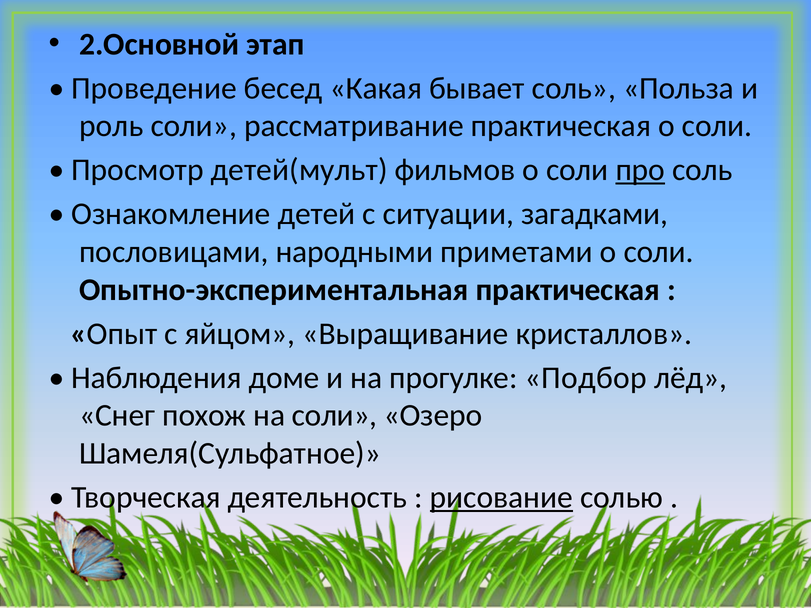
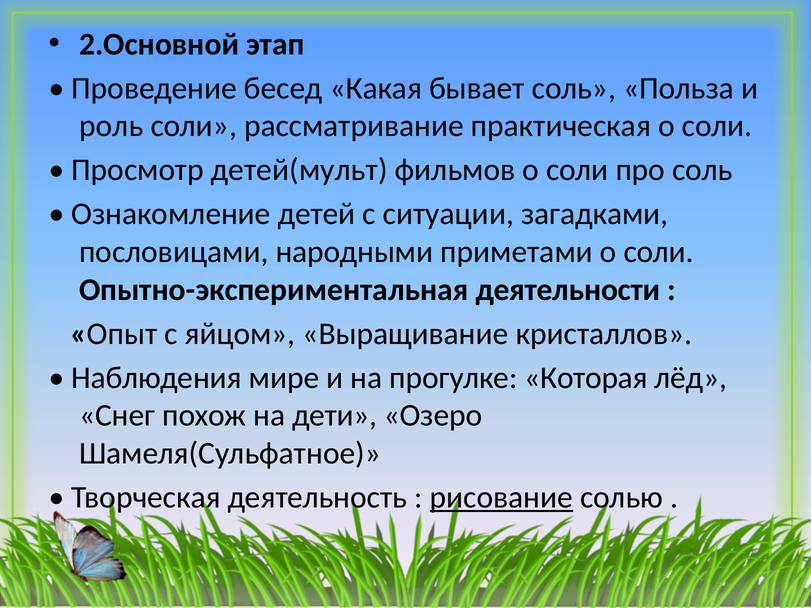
про underline: present -> none
Опытно-экспериментальная практическая: практическая -> деятельности
доме: доме -> мире
Подбор: Подбор -> Которая
на соли: соли -> дети
